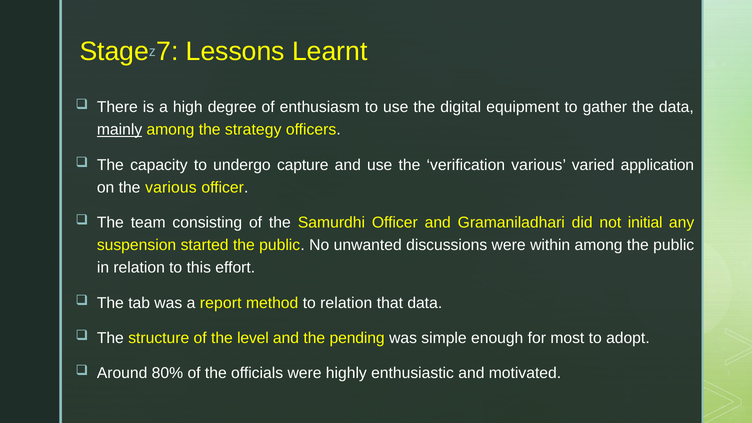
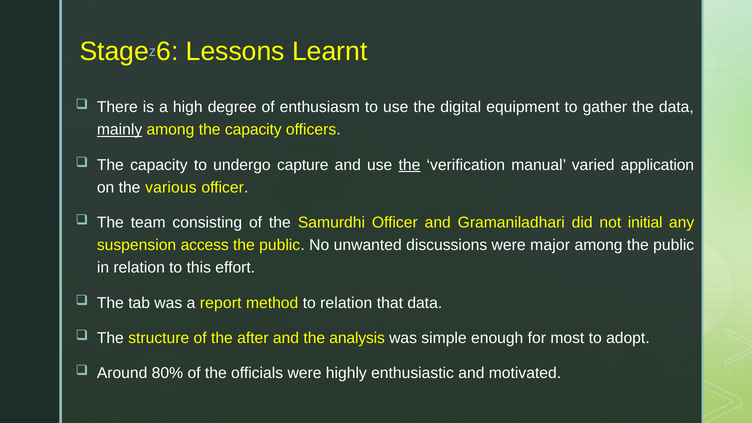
7: 7 -> 6
among the strategy: strategy -> capacity
the at (409, 165) underline: none -> present
verification various: various -> manual
started: started -> access
within: within -> major
level: level -> after
pending: pending -> analysis
